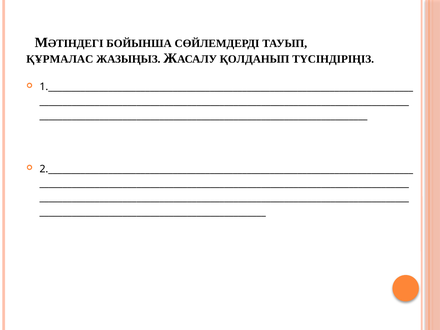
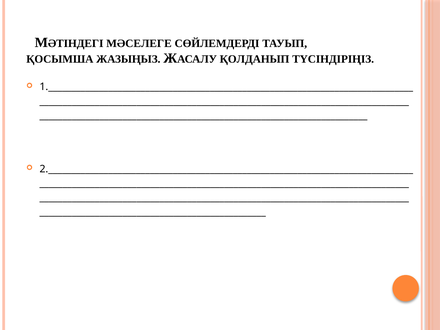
БОЙЫНША: БОЙЫНША -> МӘСЕЛЕГЕ
ҚҰРМАЛАС: ҚҰРМАЛАС -> ҚОСЫМША
